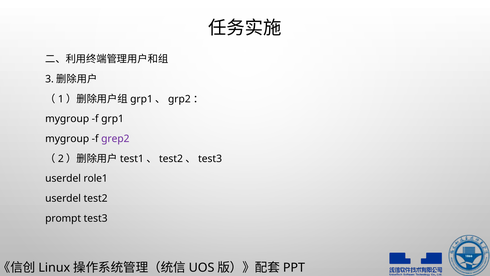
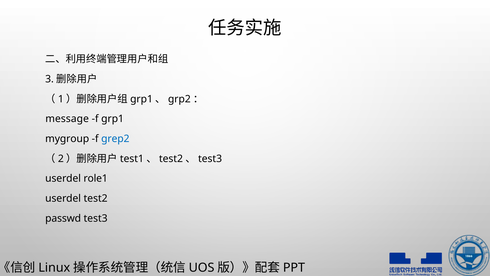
mygroup at (67, 119): mygroup -> message
grep2 colour: purple -> blue
prompt: prompt -> passwd
